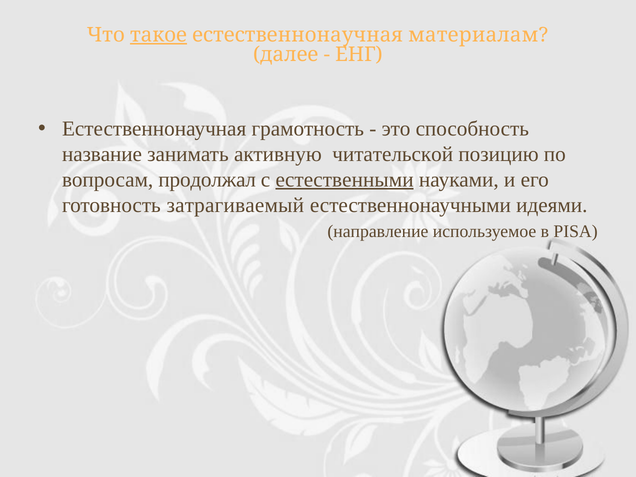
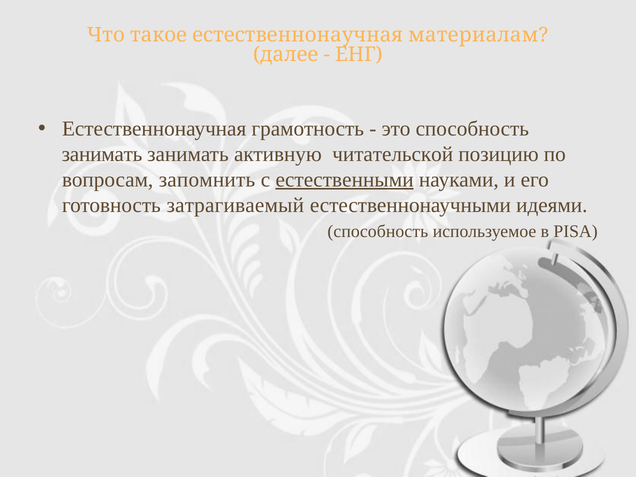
такое underline: present -> none
название at (102, 154): название -> занимать
продолжал: продолжал -> запомнить
направление at (378, 232): направление -> способность
